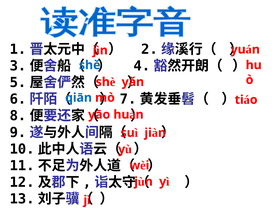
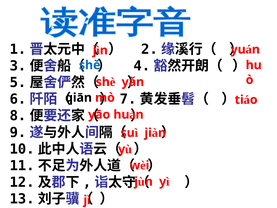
qiān colour: blue -> black
